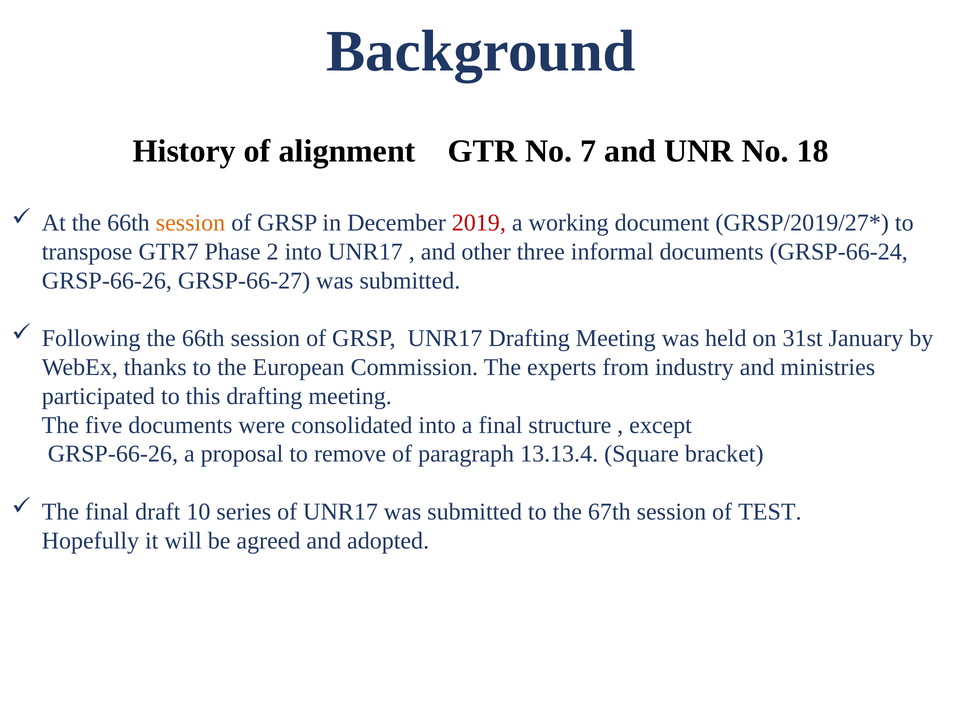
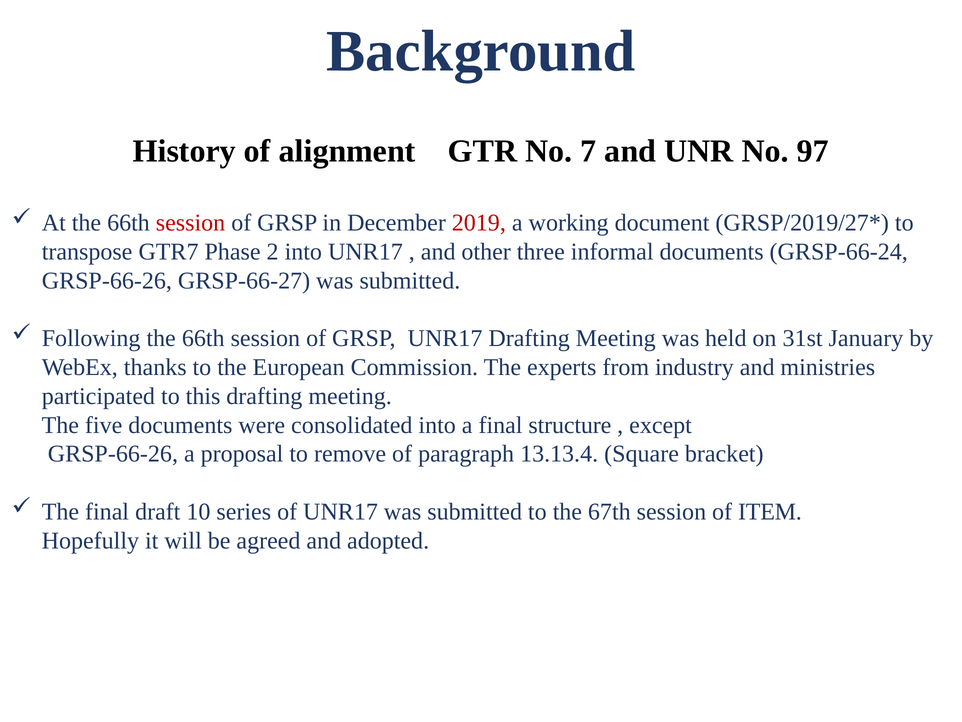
18: 18 -> 97
session at (191, 223) colour: orange -> red
TEST: TEST -> ITEM
